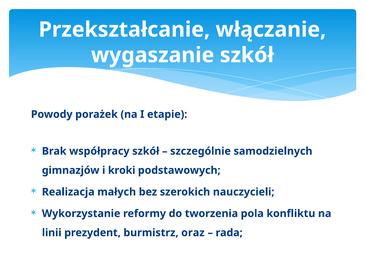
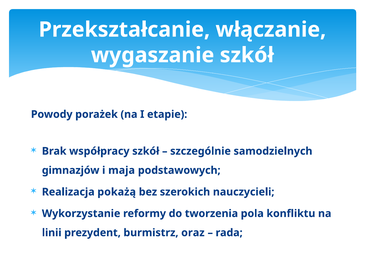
kroki: kroki -> maja
małych: małych -> pokażą
